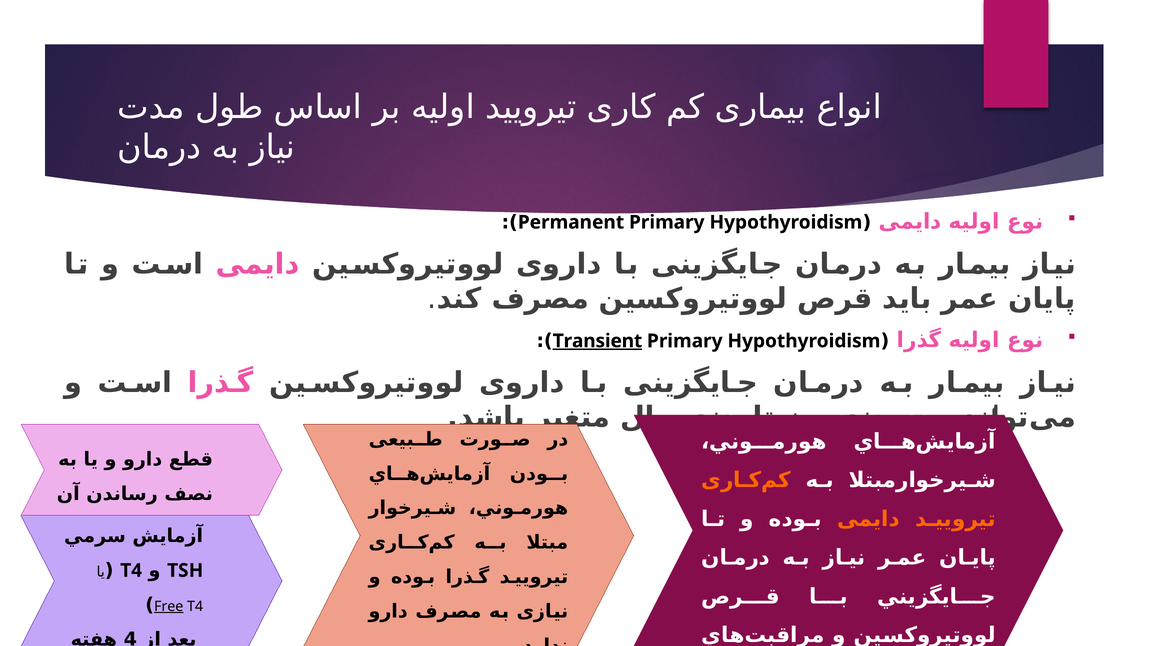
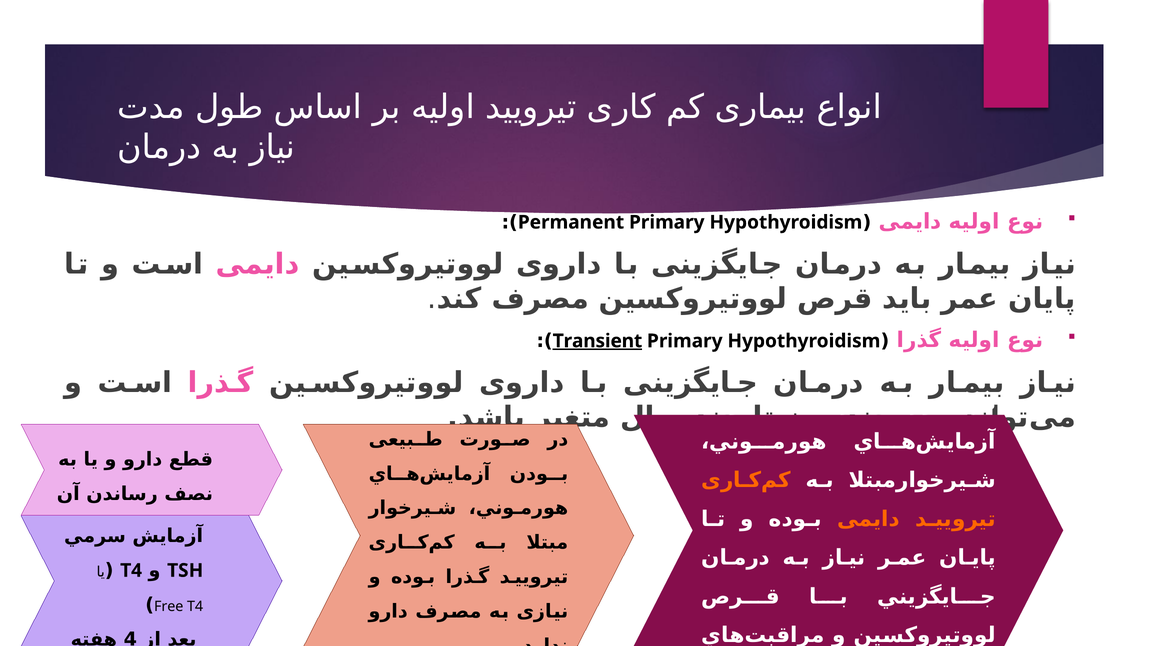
Free underline: present -> none
